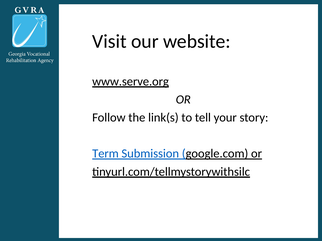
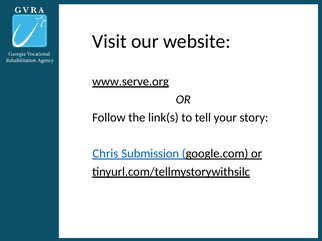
Term: Term -> Chris
